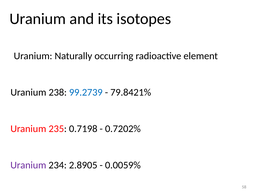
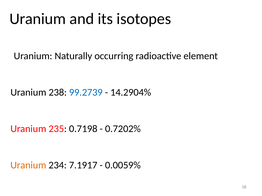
79.8421%: 79.8421% -> 14.2904%
Uranium at (28, 166) colour: purple -> orange
2.8905: 2.8905 -> 7.1917
